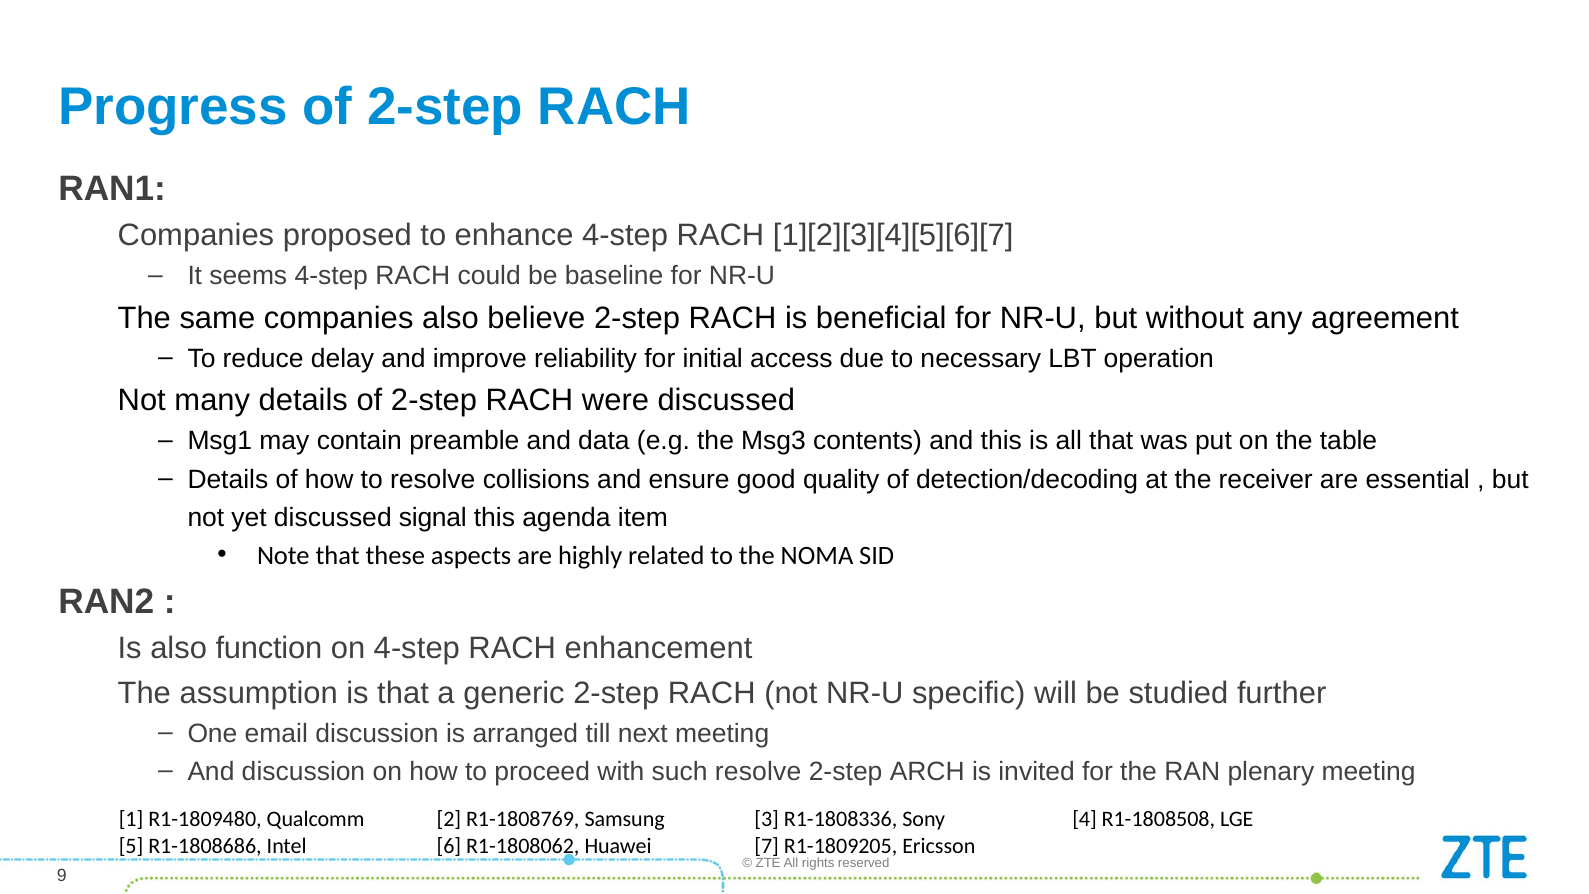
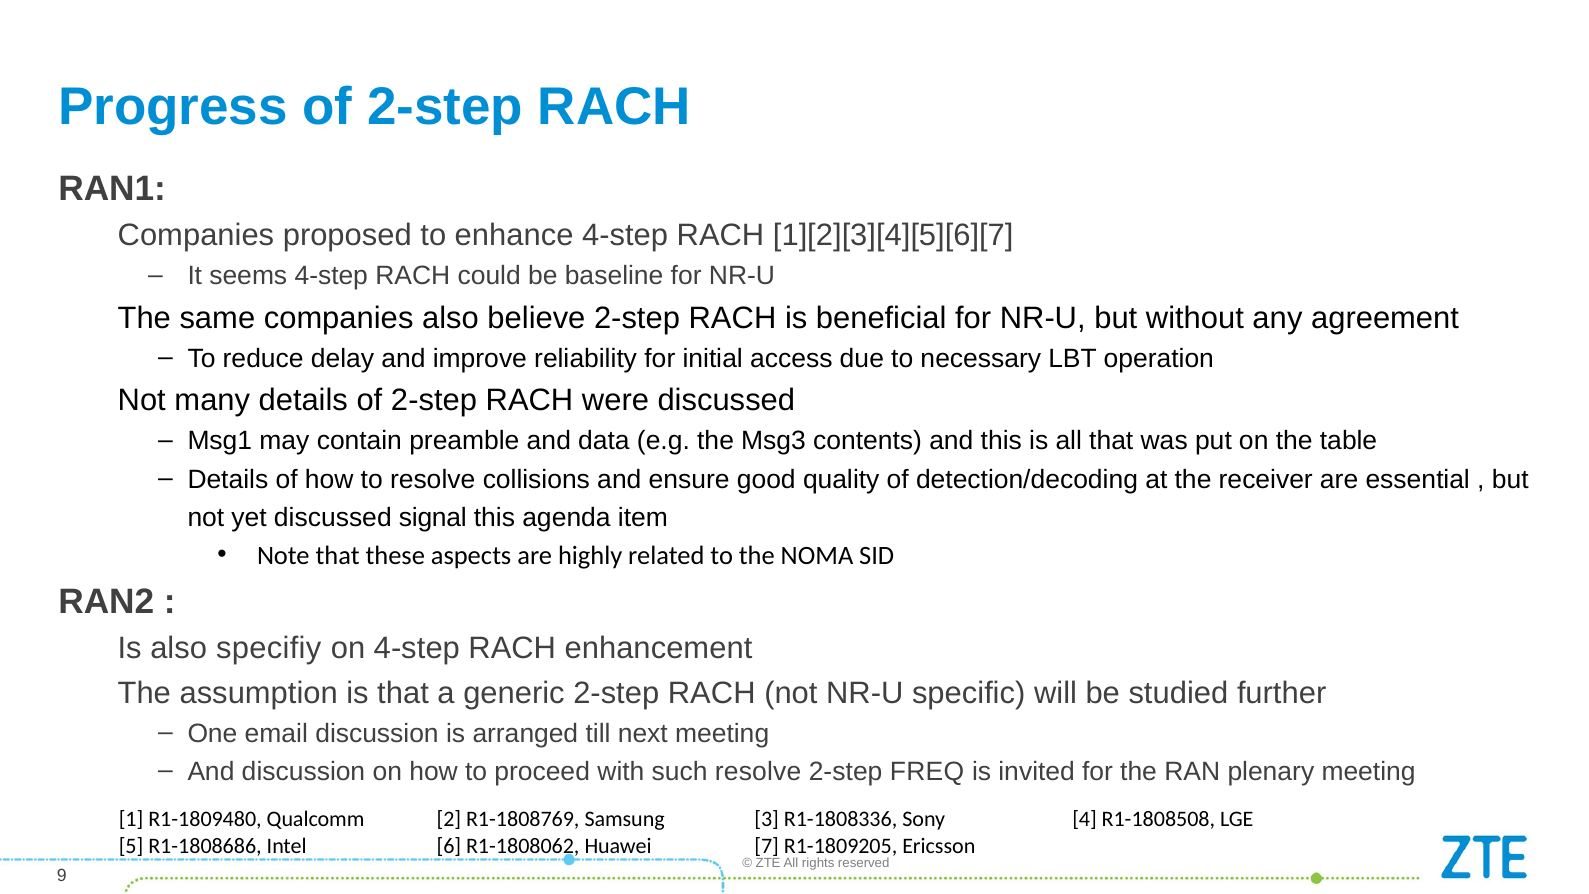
function: function -> specifiy
ARCH: ARCH -> FREQ
